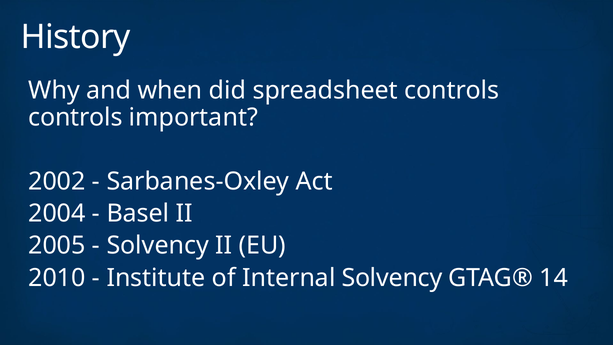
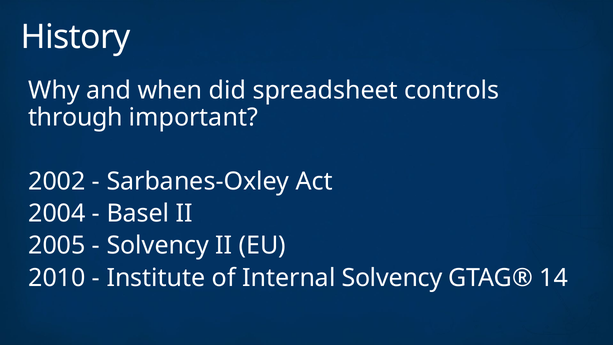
controls at (75, 117): controls -> through
